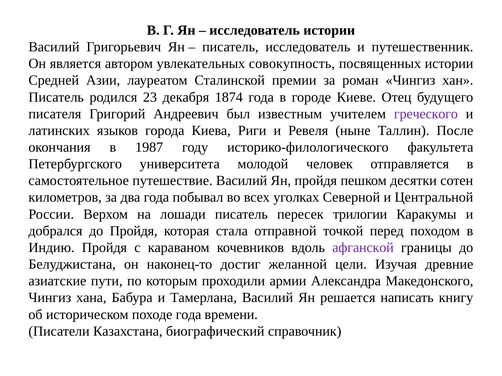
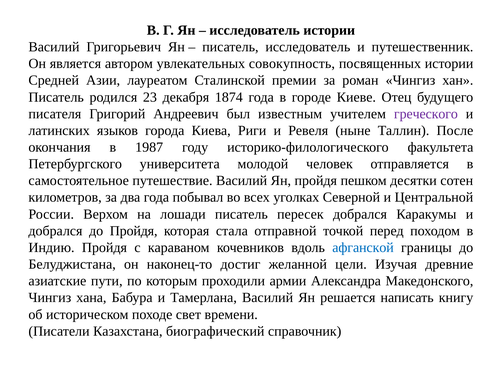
пересек трилогии: трилогии -> добрался
афганской colour: purple -> blue
походе года: года -> свет
